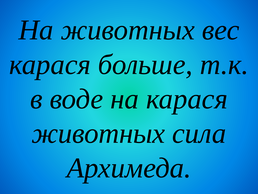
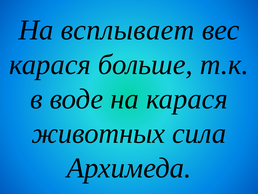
На животных: животных -> всплывает
